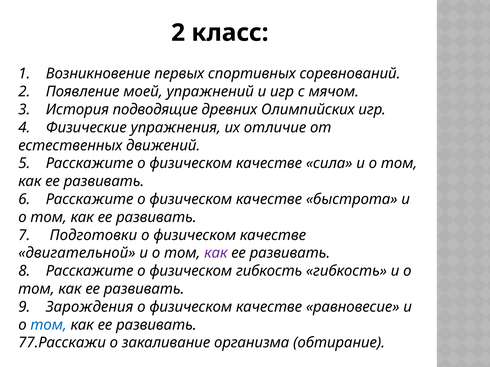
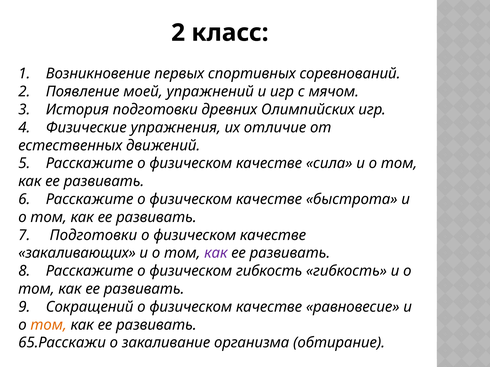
История подводящие: подводящие -> подготовки
двигательной: двигательной -> закаливающих
Зарождения: Зарождения -> Сокращений
том at (49, 325) colour: blue -> orange
77.Расскажи: 77.Расскажи -> 65.Расскажи
